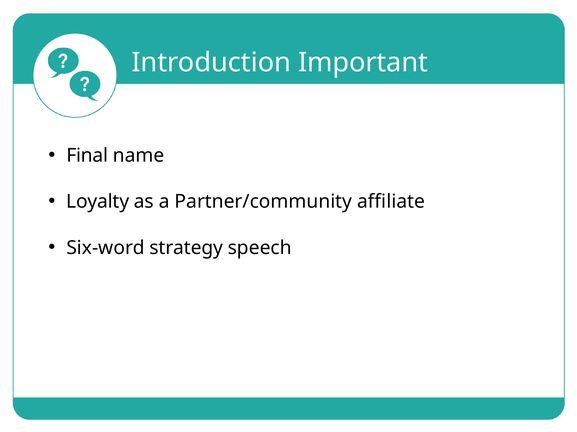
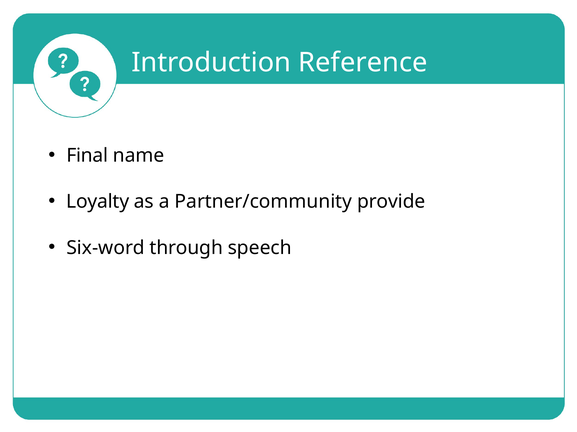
Important: Important -> Reference
affiliate: affiliate -> provide
strategy: strategy -> through
